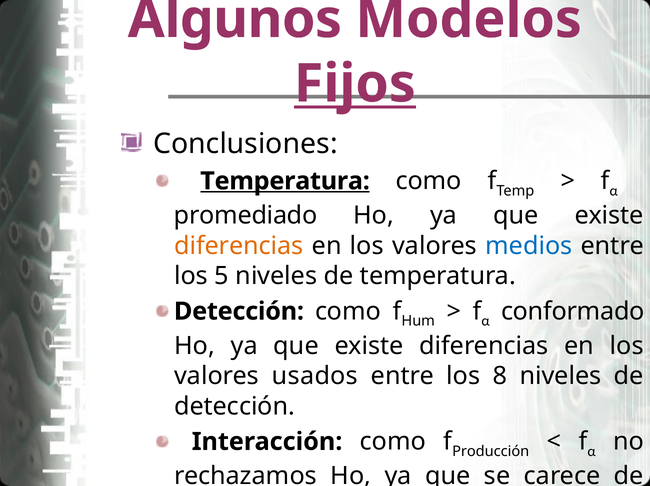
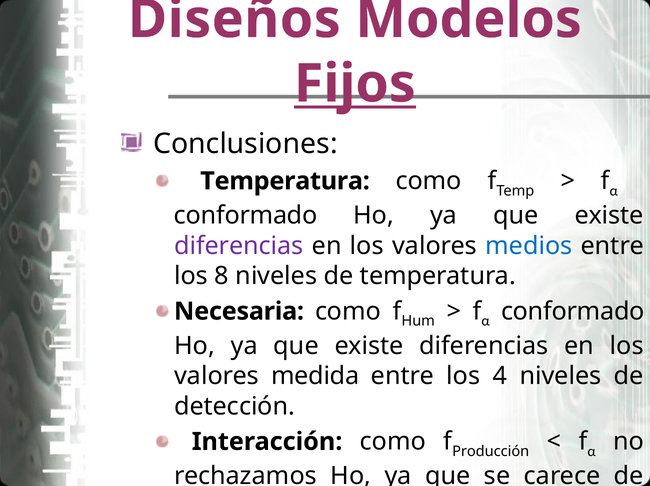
Algunos: Algunos -> Diseños
Temperatura at (285, 181) underline: present -> none
promediado at (246, 215): promediado -> conformado
diferencias at (239, 246) colour: orange -> purple
5: 5 -> 8
Detección at (239, 311): Detección -> Necesaria
usados: usados -> medida
8: 8 -> 4
